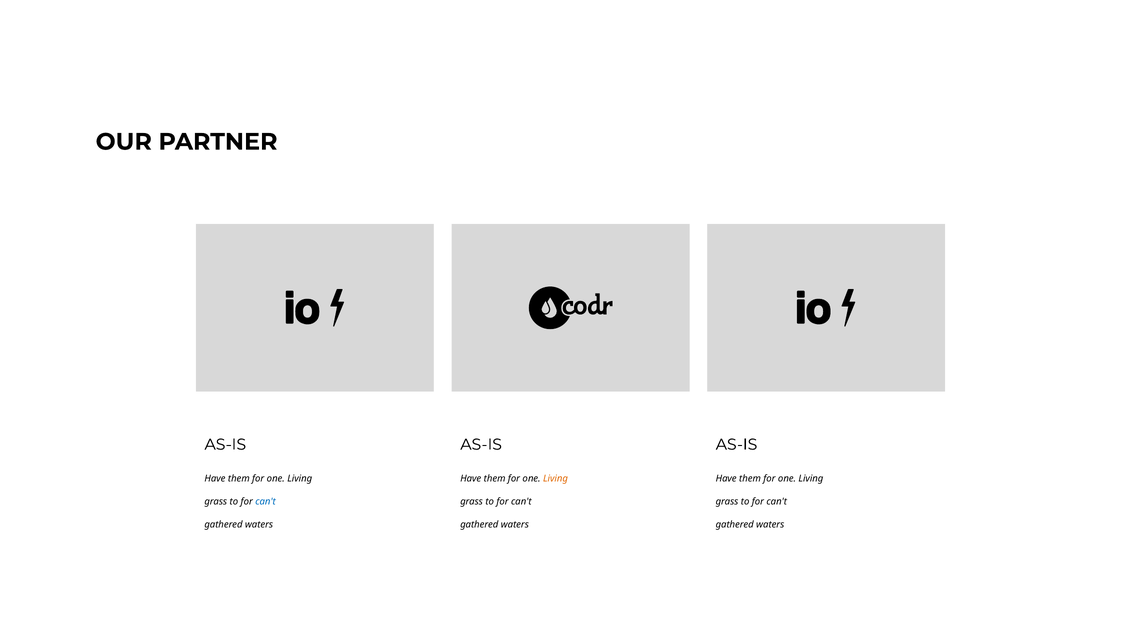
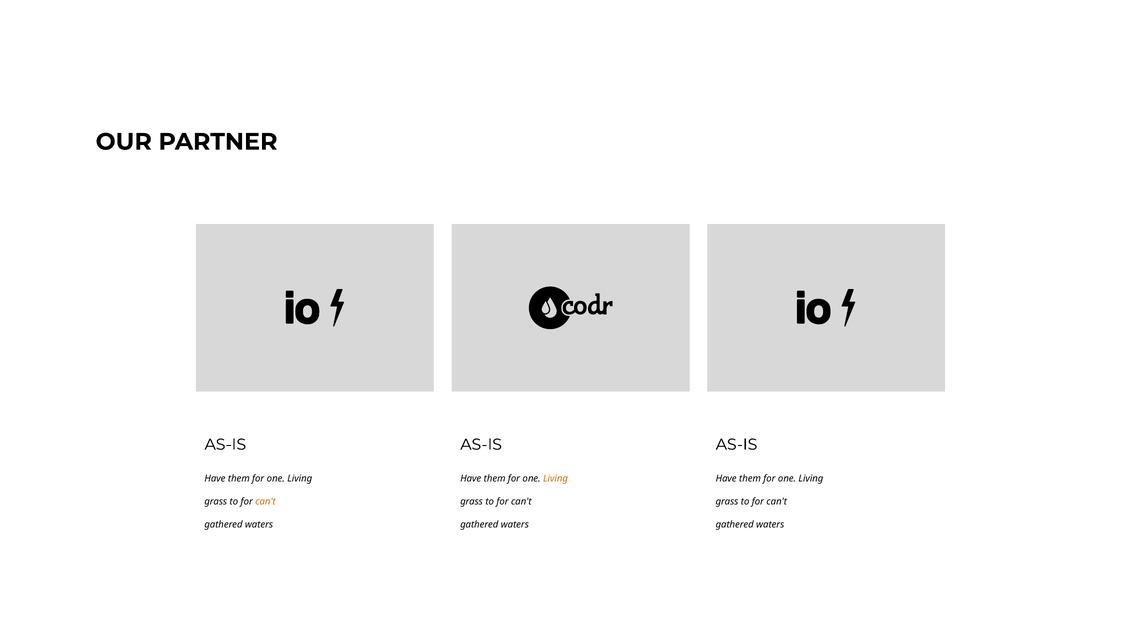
can't at (266, 502) colour: blue -> orange
